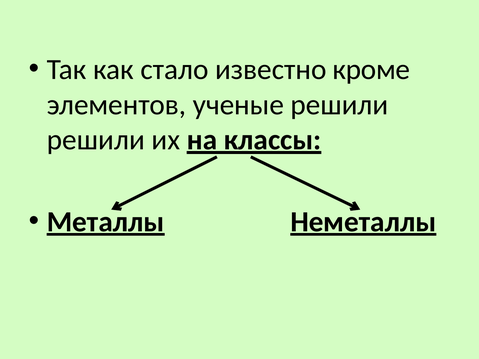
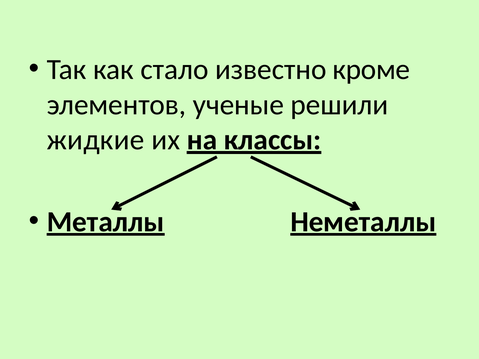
решили at (96, 140): решили -> жидкие
